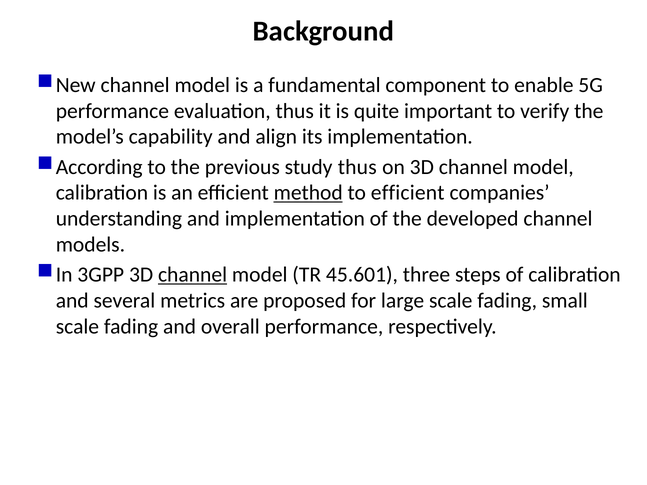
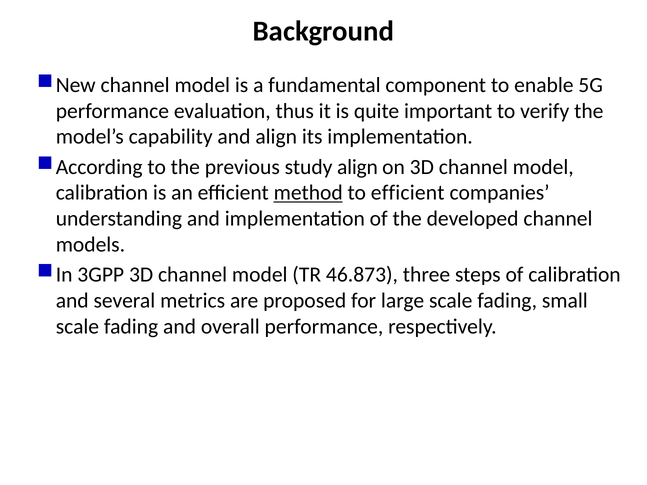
study thus: thus -> align
channel at (193, 275) underline: present -> none
45.601: 45.601 -> 46.873
